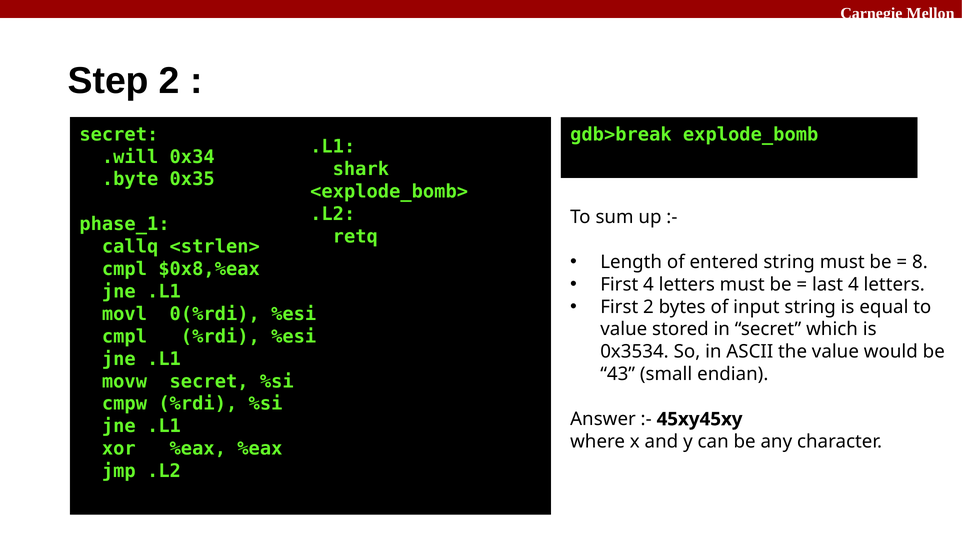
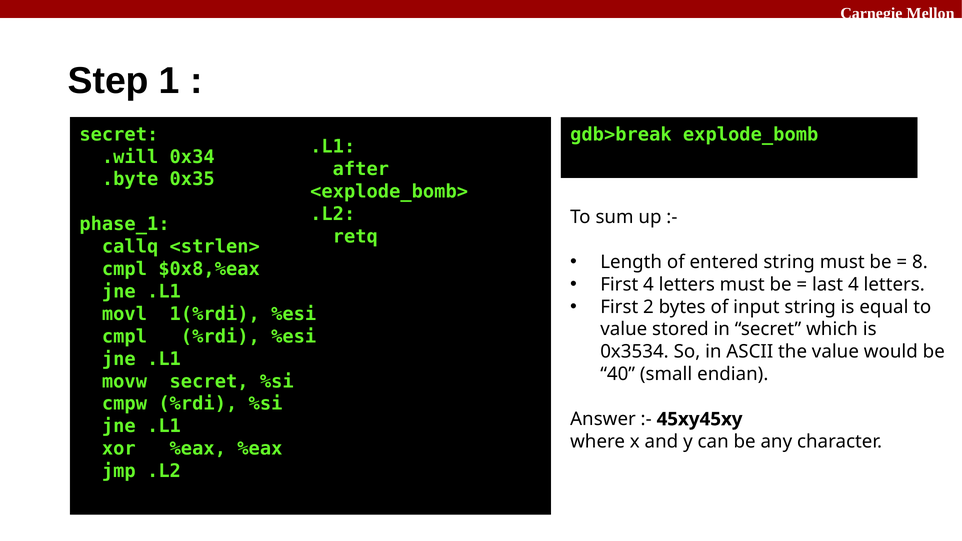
Step 2: 2 -> 1
shark: shark -> after
0(%rdi: 0(%rdi -> 1(%rdi
43: 43 -> 40
